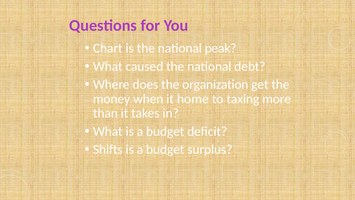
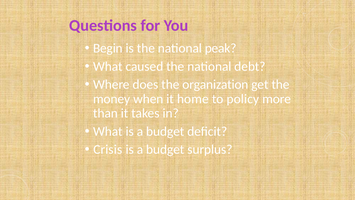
Chart: Chart -> Begin
taxing: taxing -> policy
Shifts: Shifts -> Crisis
